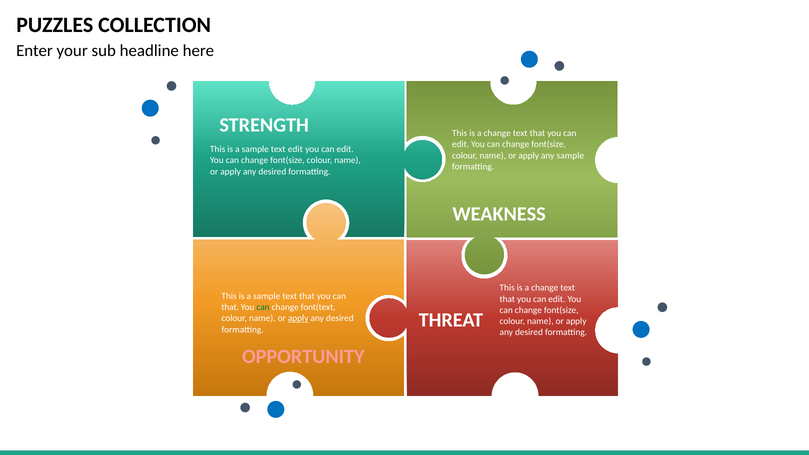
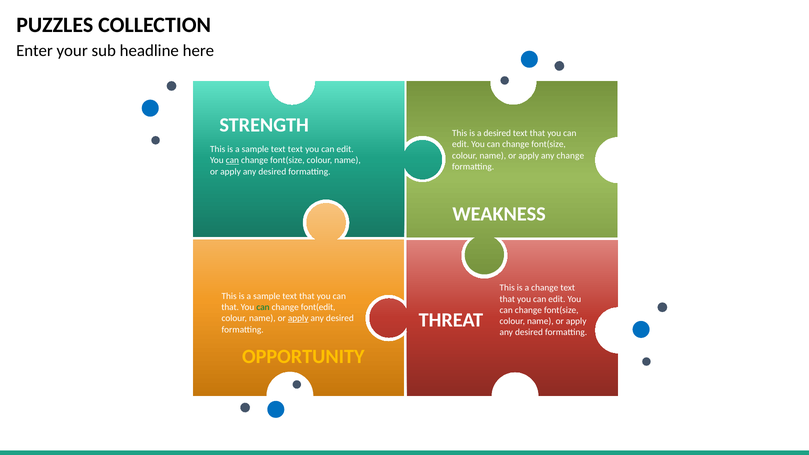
change at (497, 133): change -> desired
text edit: edit -> text
any sample: sample -> change
can at (232, 160) underline: none -> present
font(text: font(text -> font(edit
OPPORTUNITY colour: pink -> yellow
